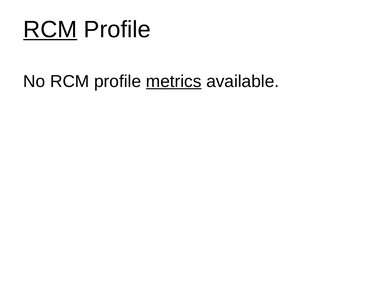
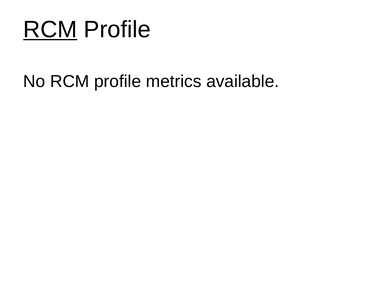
metrics underline: present -> none
